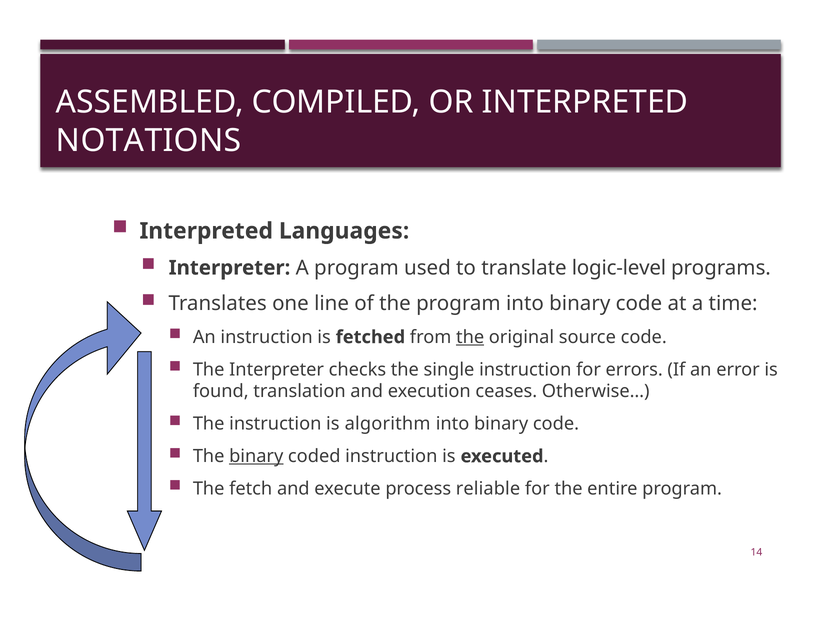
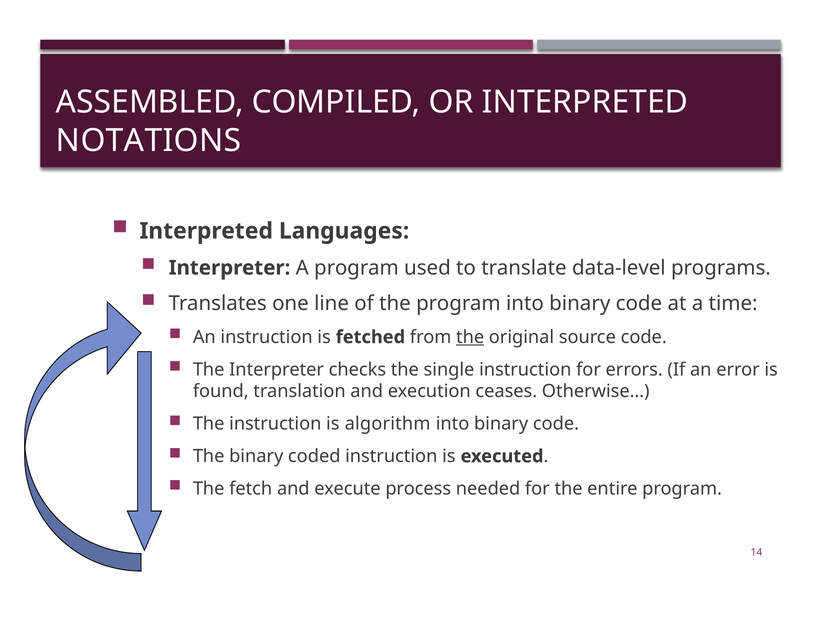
logic-level: logic-level -> data-level
binary at (256, 456) underline: present -> none
reliable: reliable -> needed
